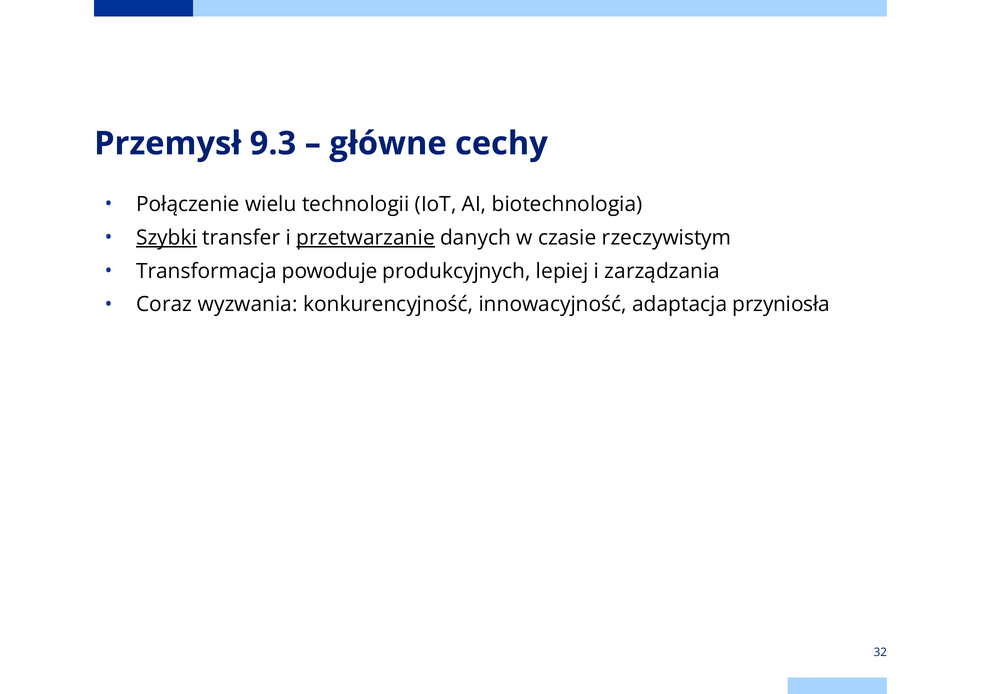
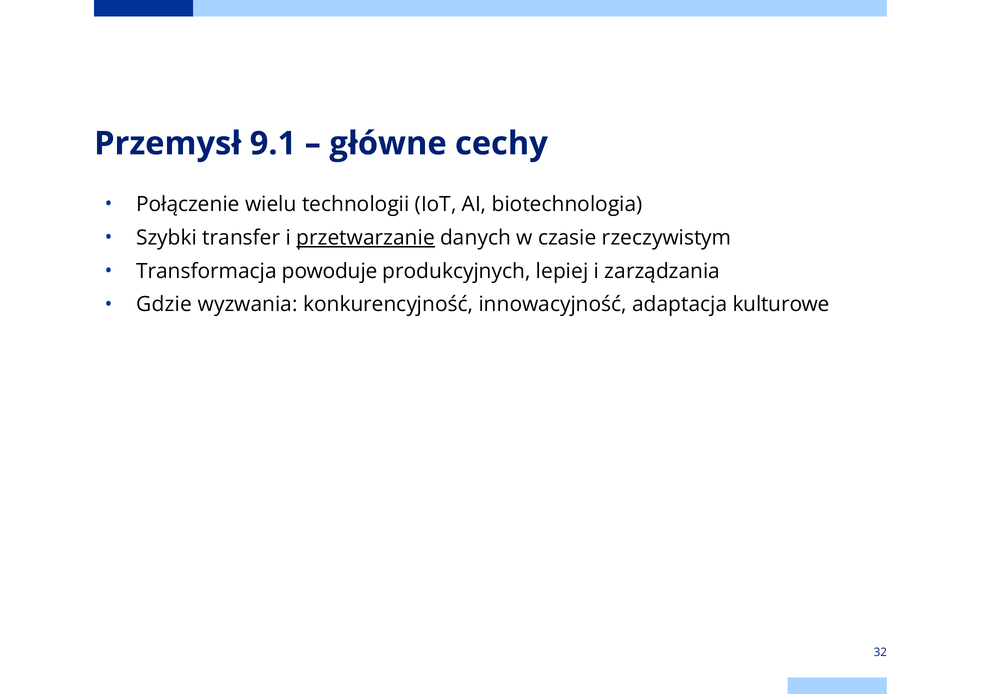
9.3: 9.3 -> 9.1
Szybki underline: present -> none
Coraz: Coraz -> Gdzie
przyniosła: przyniosła -> kulturowe
